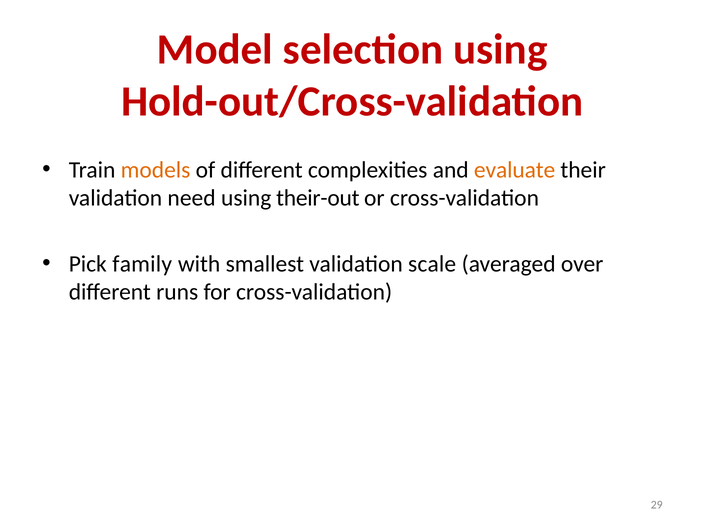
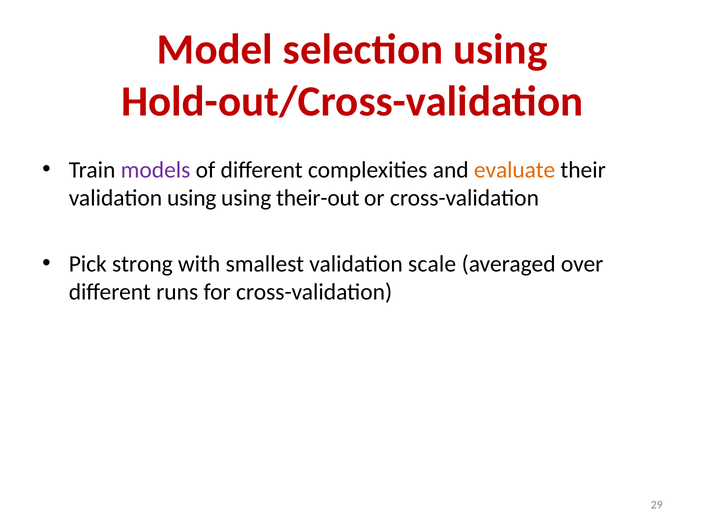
models colour: orange -> purple
validation need: need -> using
family: family -> strong
